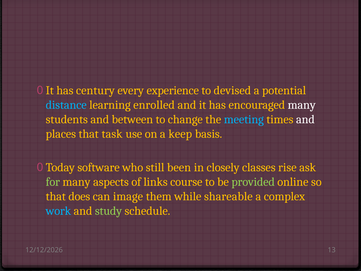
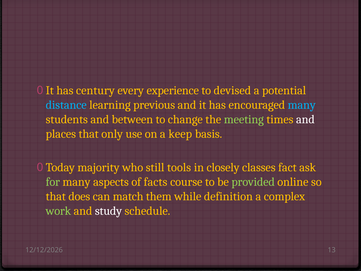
enrolled: enrolled -> previous
many at (302, 105) colour: white -> light blue
meeting colour: light blue -> light green
task: task -> only
software: software -> majority
been: been -> tools
rise: rise -> fact
links: links -> facts
image: image -> match
shareable: shareable -> definition
work colour: light blue -> light green
study colour: light green -> white
